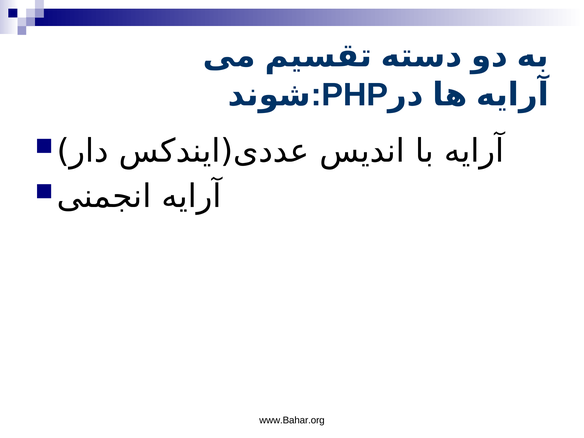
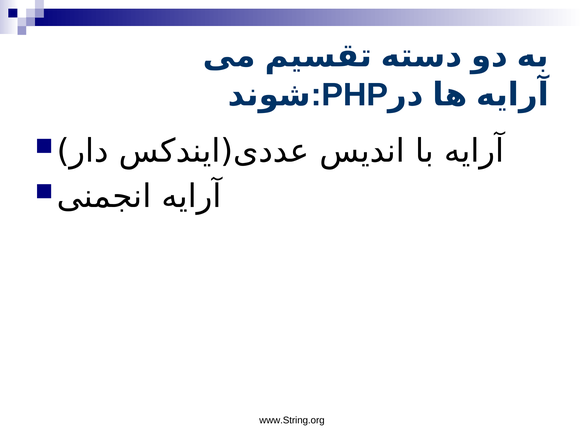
www.Bahar.org: www.Bahar.org -> www.String.org
